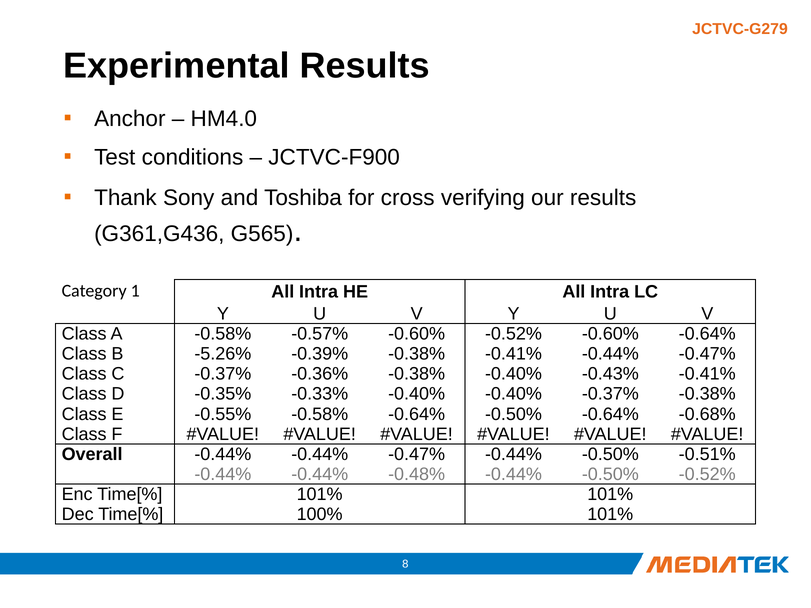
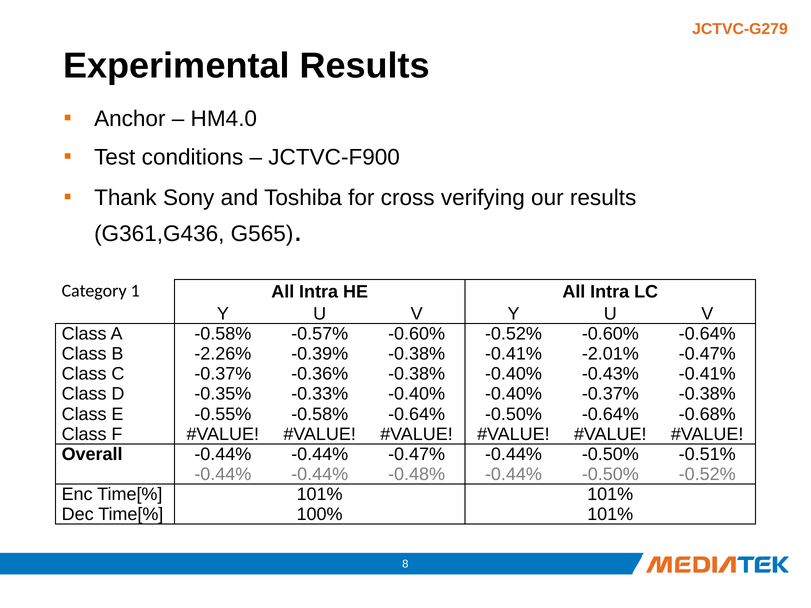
-5.26%: -5.26% -> -2.26%
-0.41% -0.44%: -0.44% -> -2.01%
